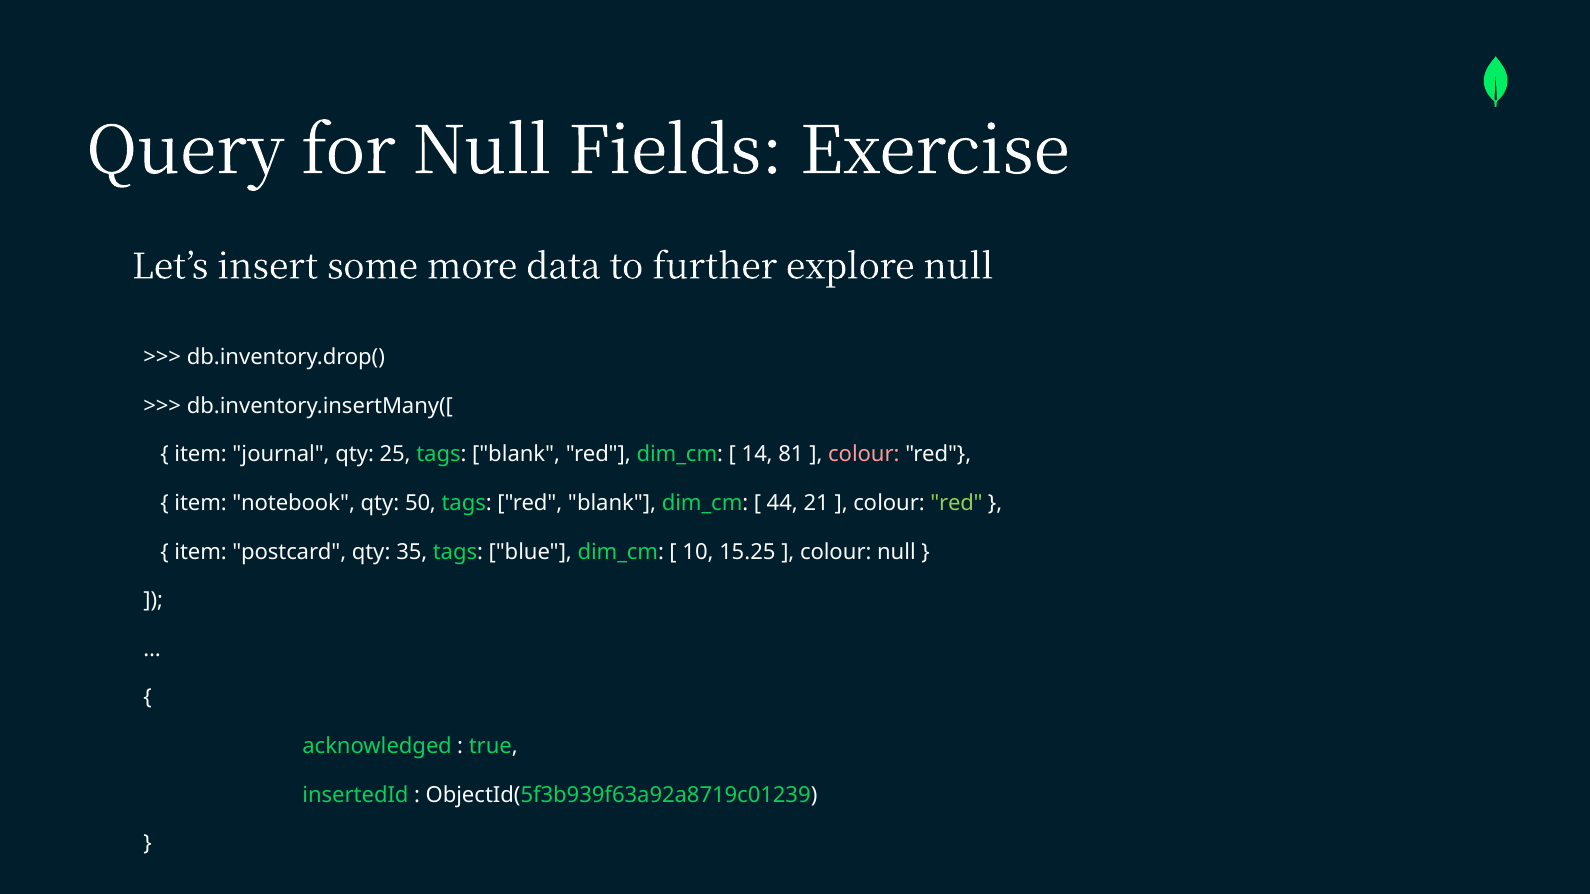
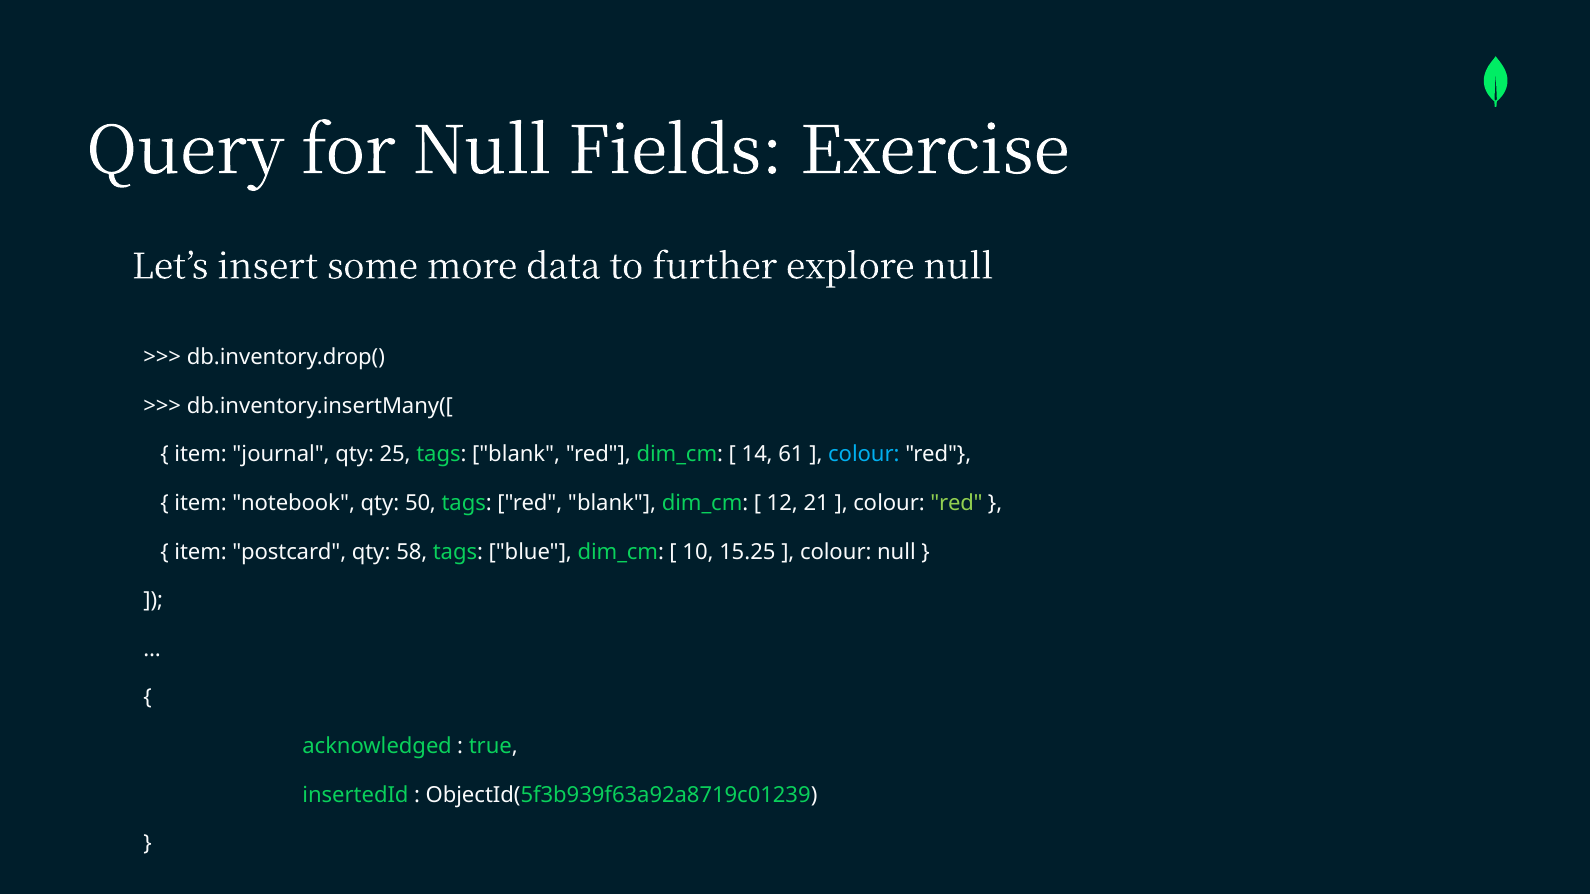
81: 81 -> 61
colour at (864, 455) colour: pink -> light blue
44: 44 -> 12
35: 35 -> 58
